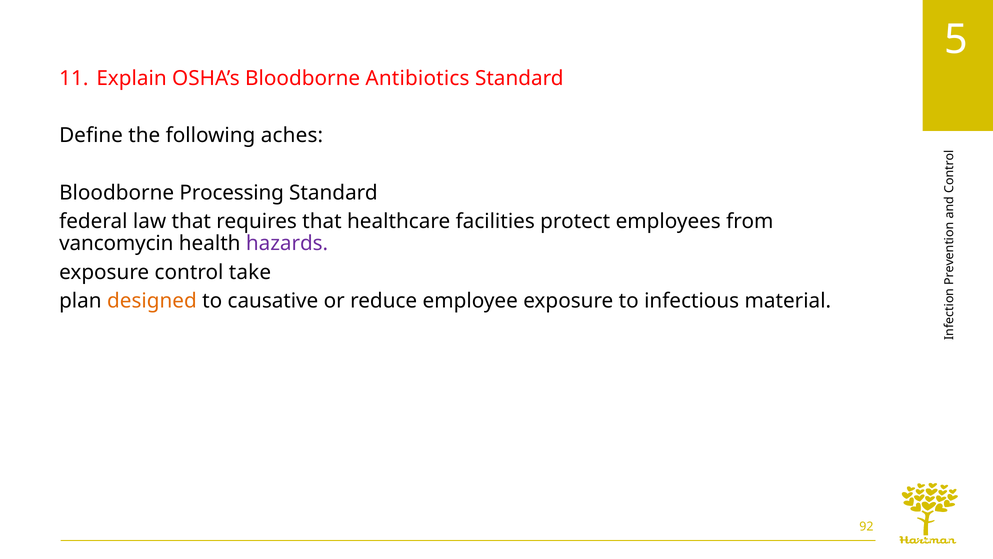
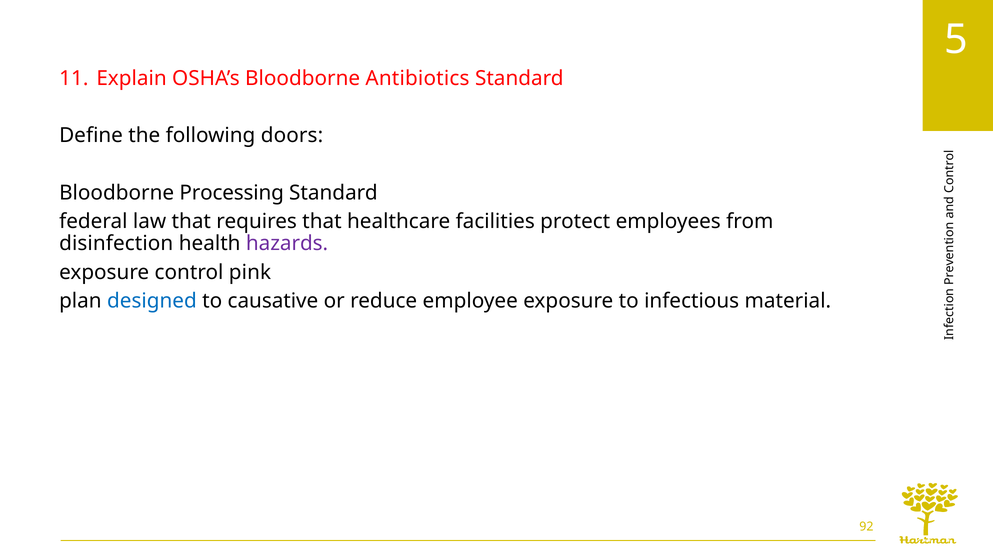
aches: aches -> doors
vancomycin: vancomycin -> disinfection
take: take -> pink
designed colour: orange -> blue
